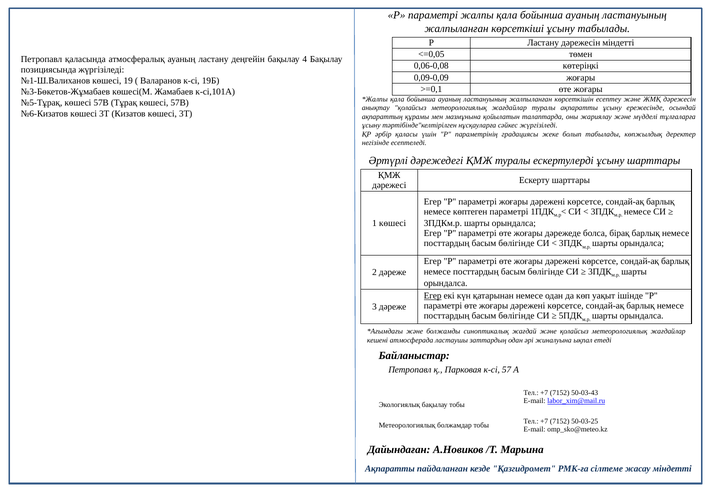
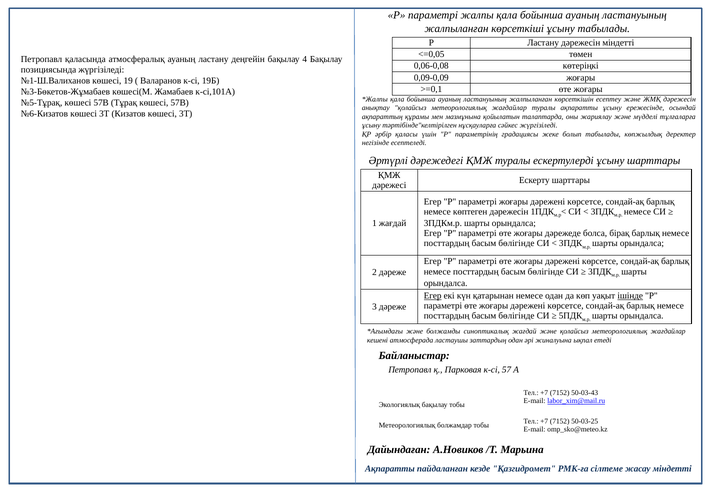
көптеген параметрі: параметрі -> дәрежесін
1 көшесі: көшесі -> жағдай
ішінде underline: none -> present
